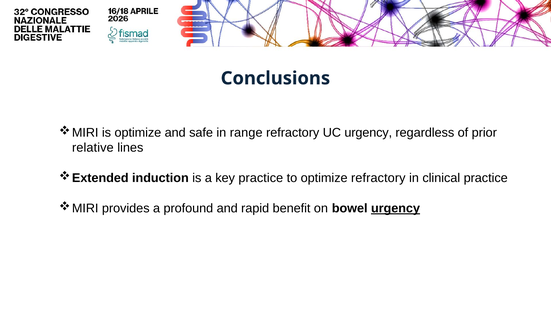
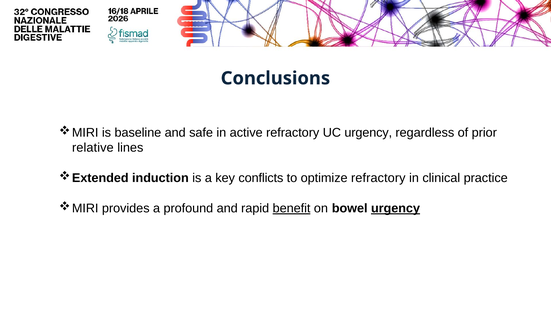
is optimize: optimize -> baseline
range: range -> active
key practice: practice -> conflicts
benefit underline: none -> present
